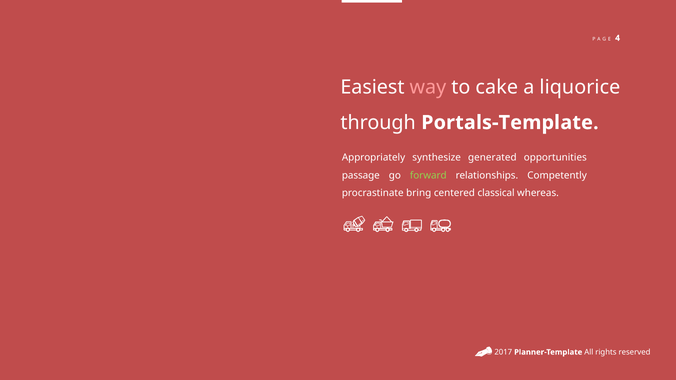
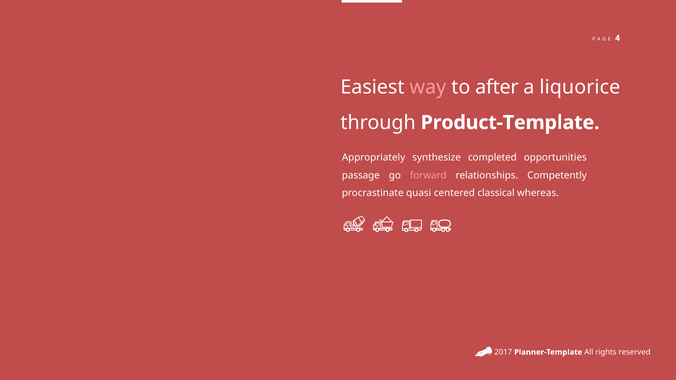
cake: cake -> after
Portals-Template: Portals-Template -> Product-Template
generated: generated -> completed
forward colour: light green -> pink
bring: bring -> quasi
